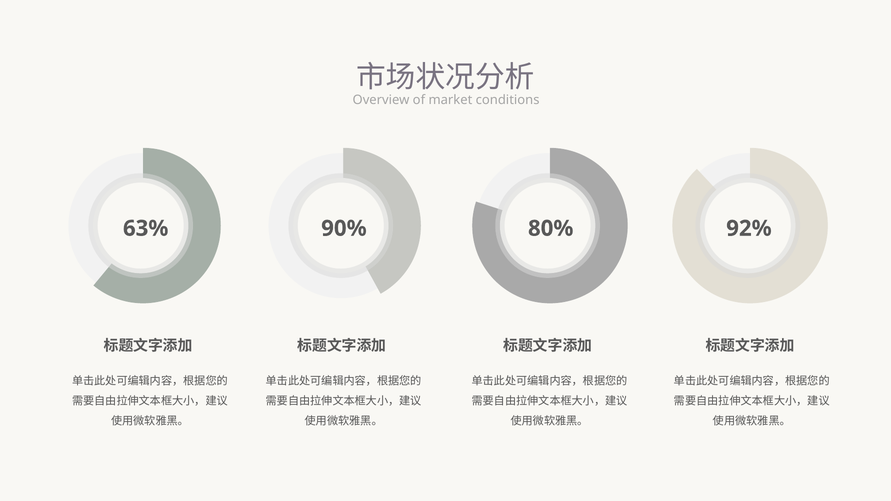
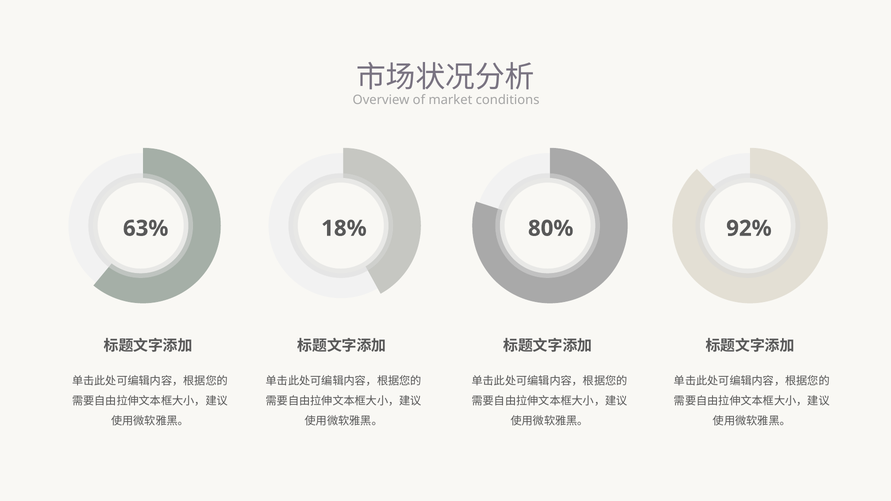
90%: 90% -> 18%
